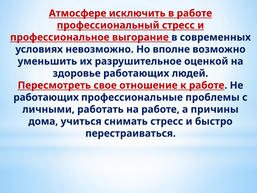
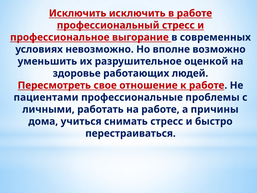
Атмосфере at (78, 13): Атмосфере -> Исключить
работающих at (46, 97): работающих -> пациентами
